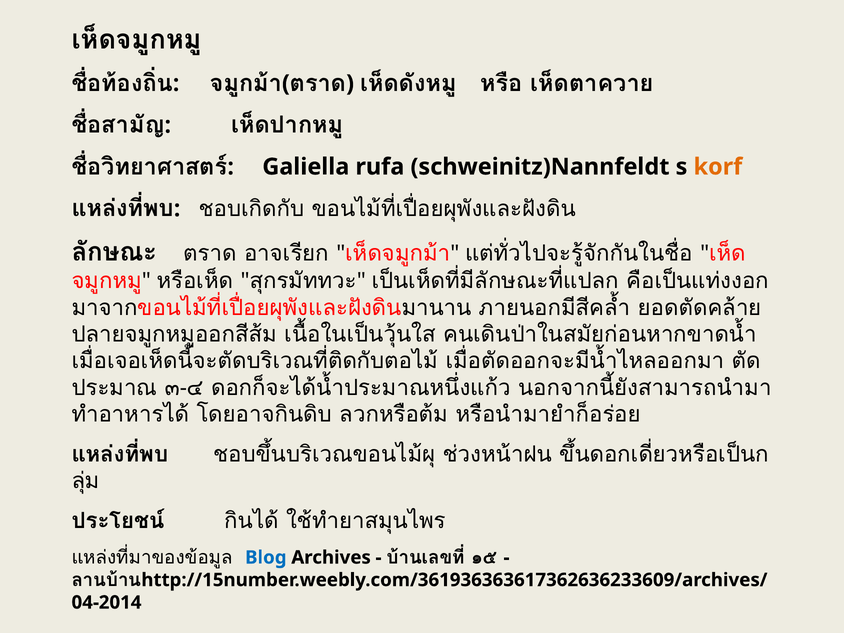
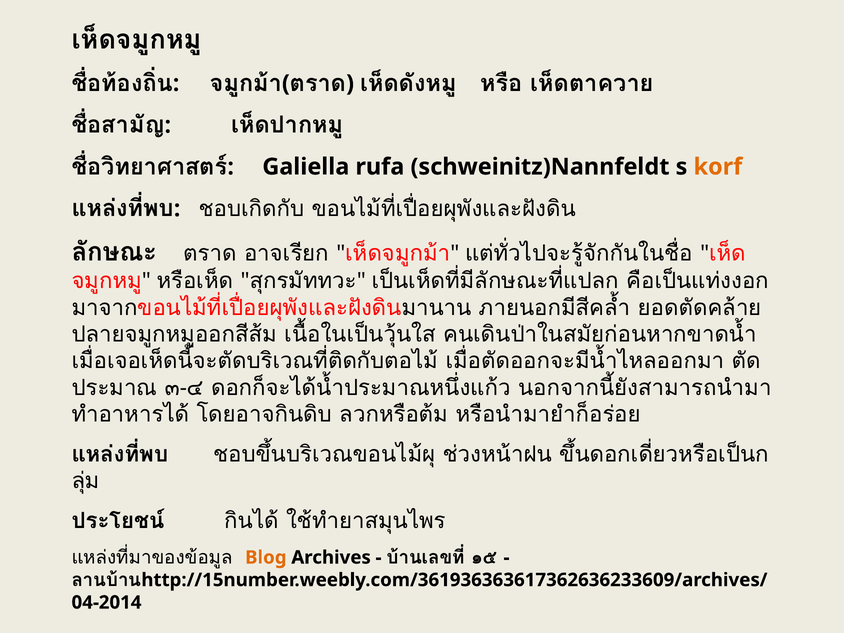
Blog colour: blue -> orange
